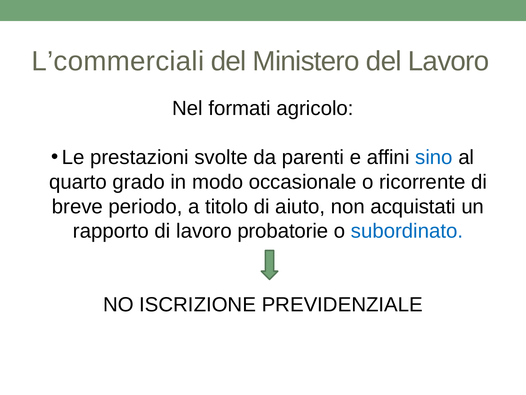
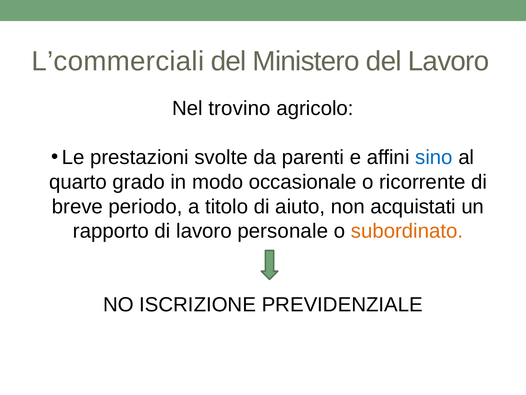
formati: formati -> trovino
probatorie: probatorie -> personale
subordinato colour: blue -> orange
